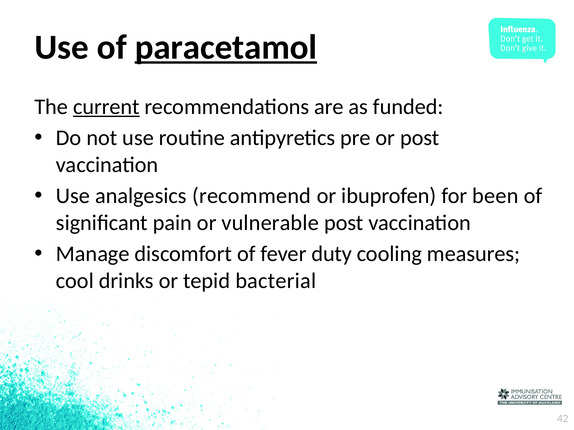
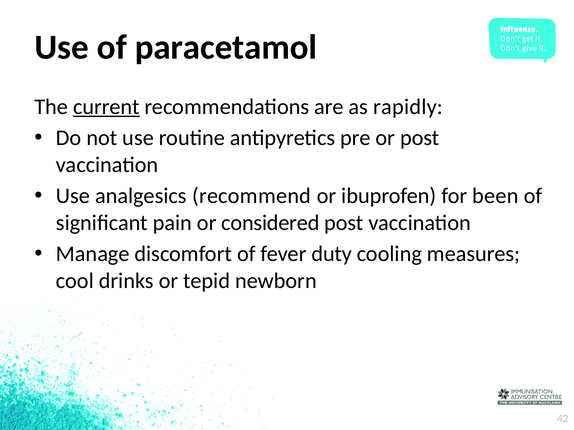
paracetamol underline: present -> none
funded: funded -> rapidly
vulnerable: vulnerable -> considered
bacterial: bacterial -> newborn
